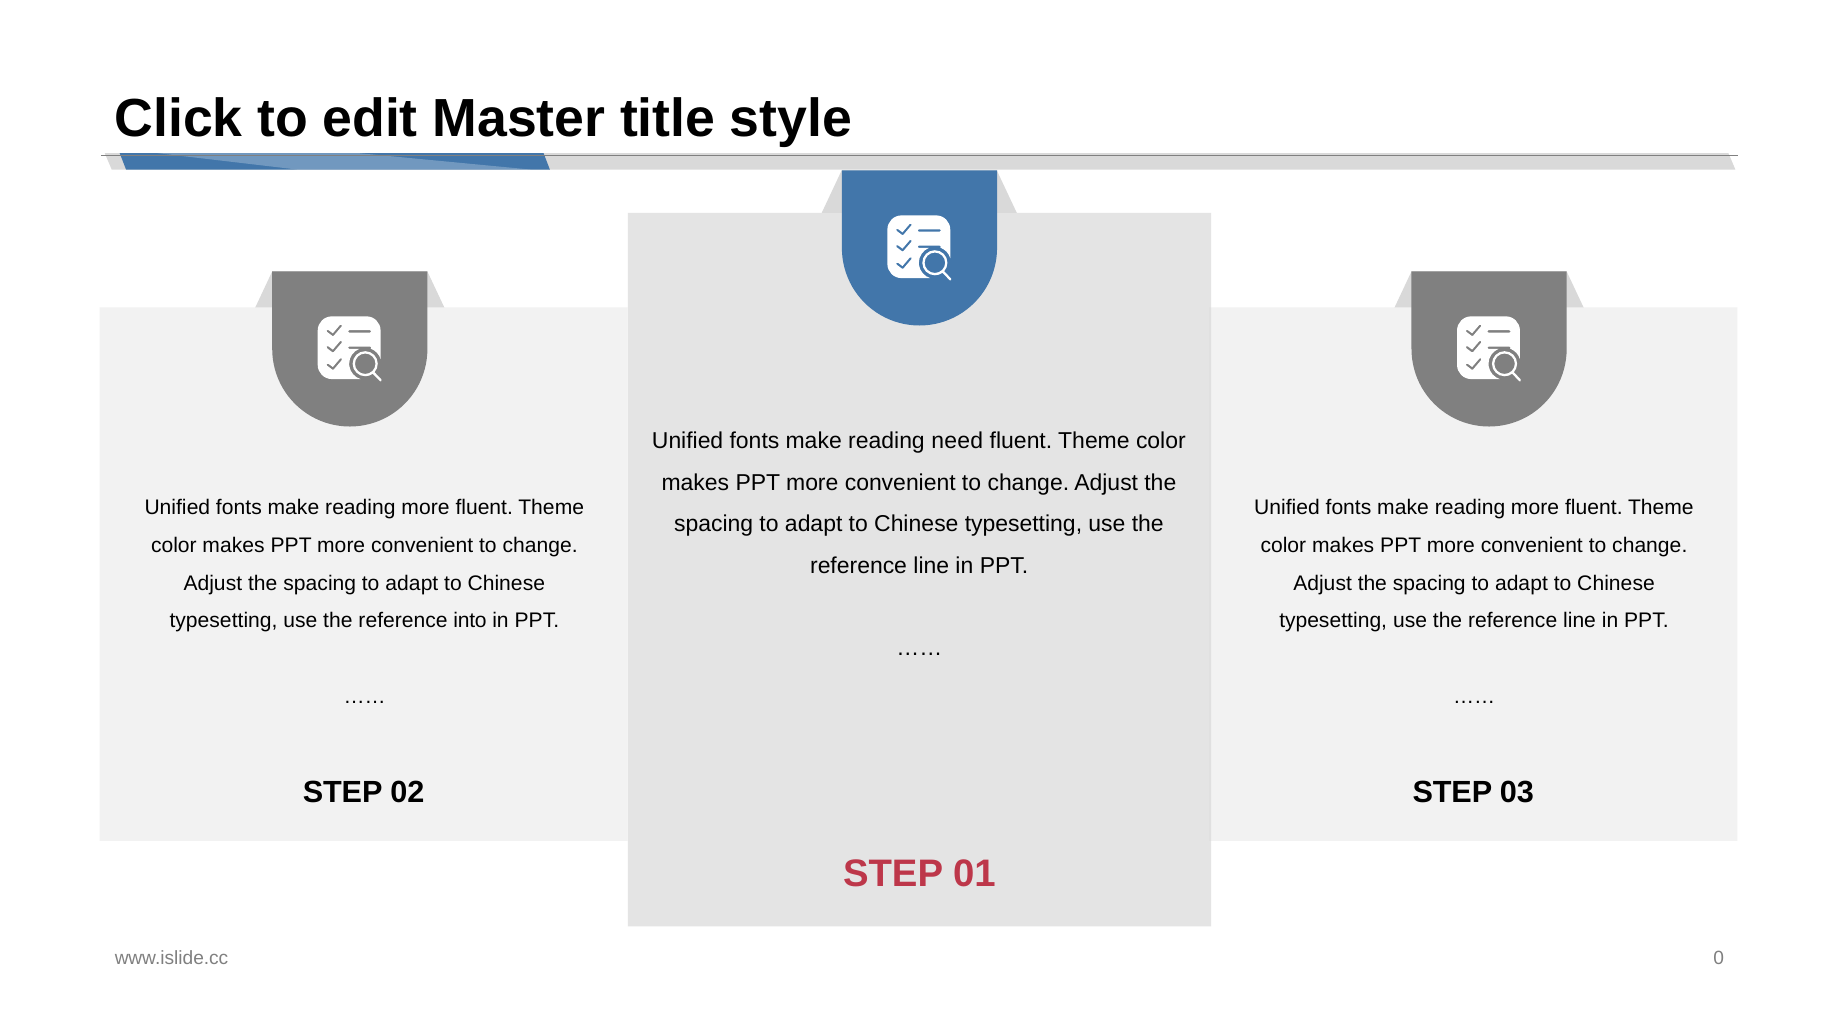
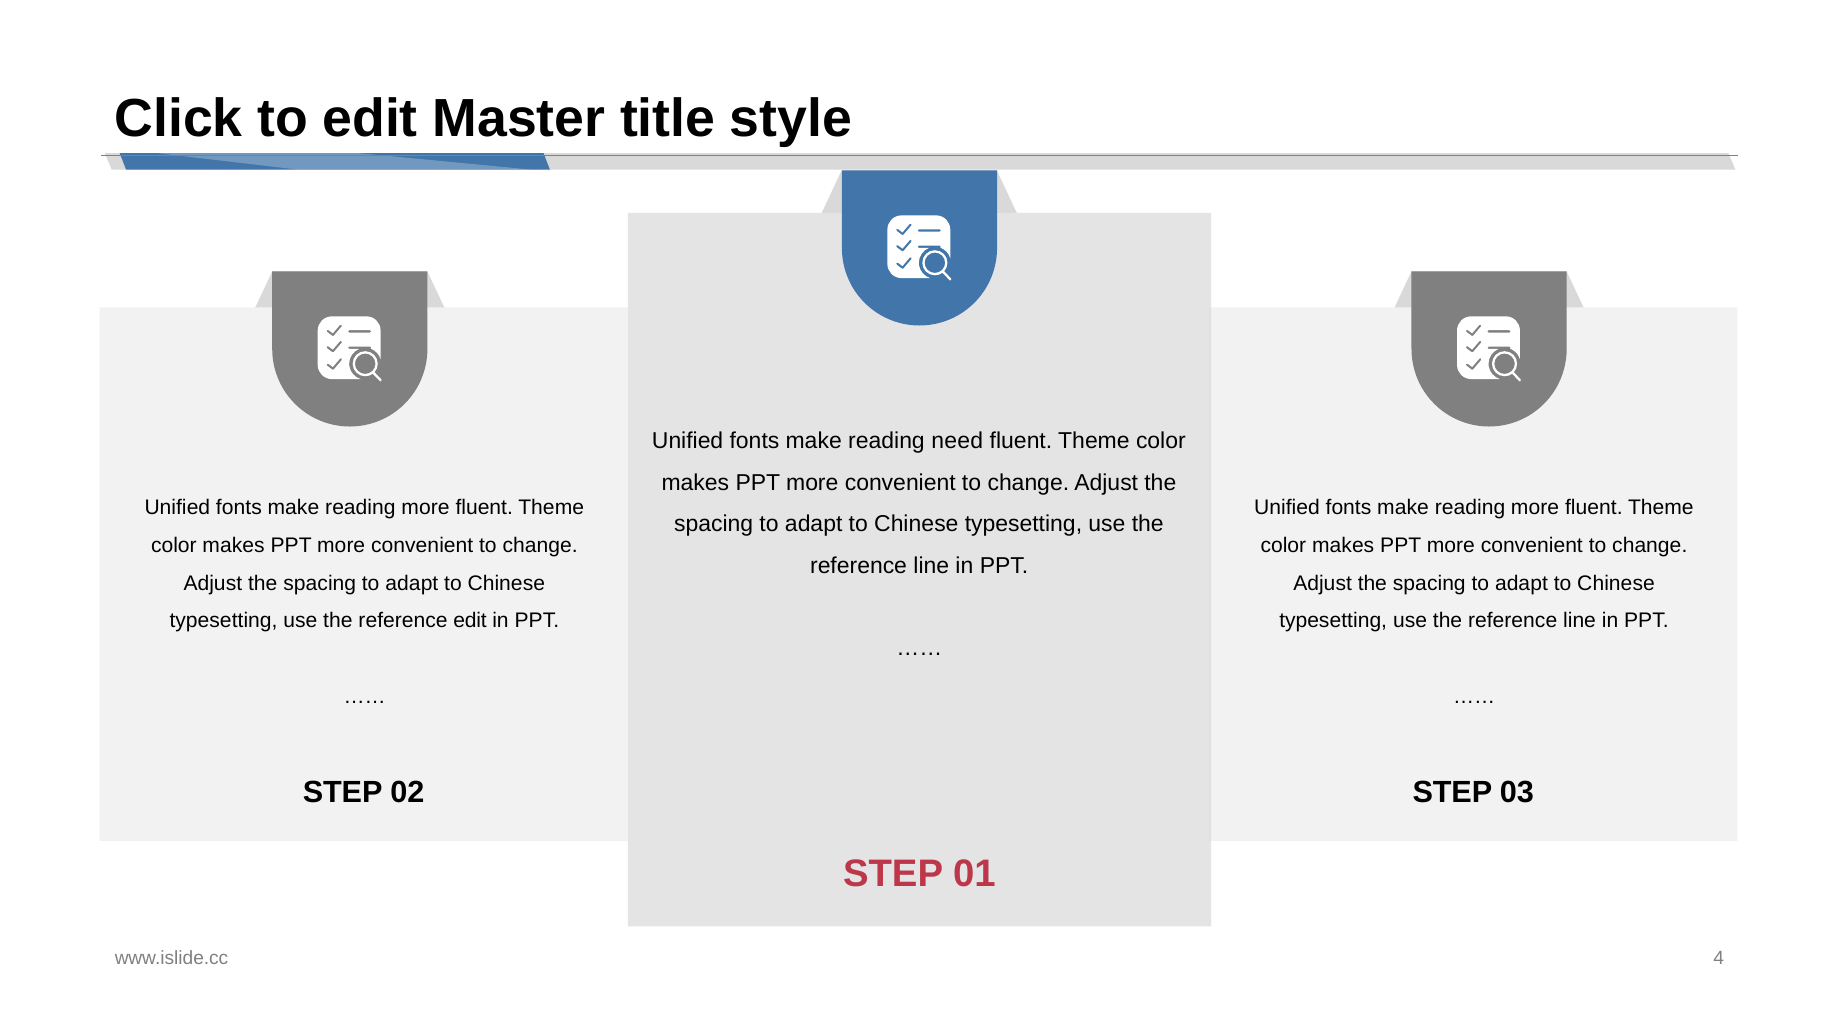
reference into: into -> edit
0: 0 -> 4
